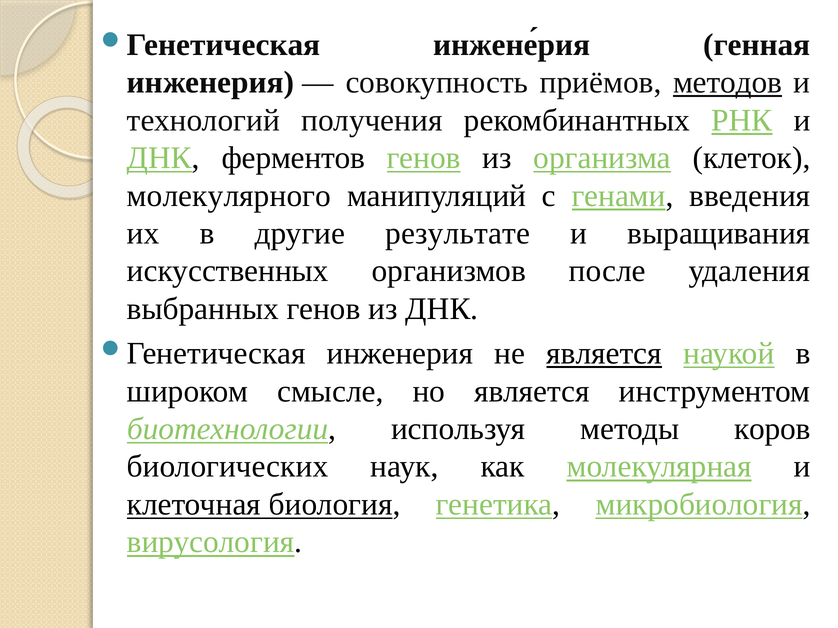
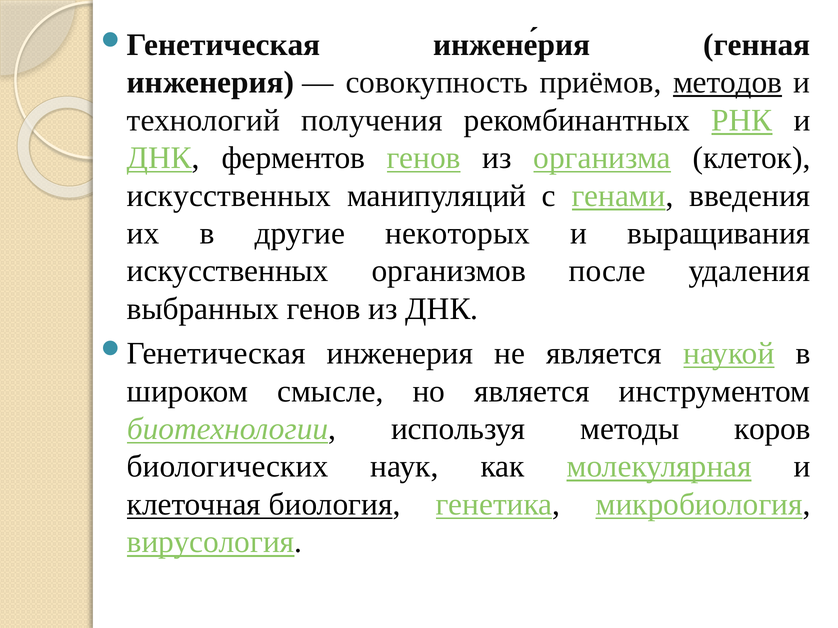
молекулярного at (229, 196): молекулярного -> искусственных
результате: результате -> некоторых
является at (604, 354) underline: present -> none
